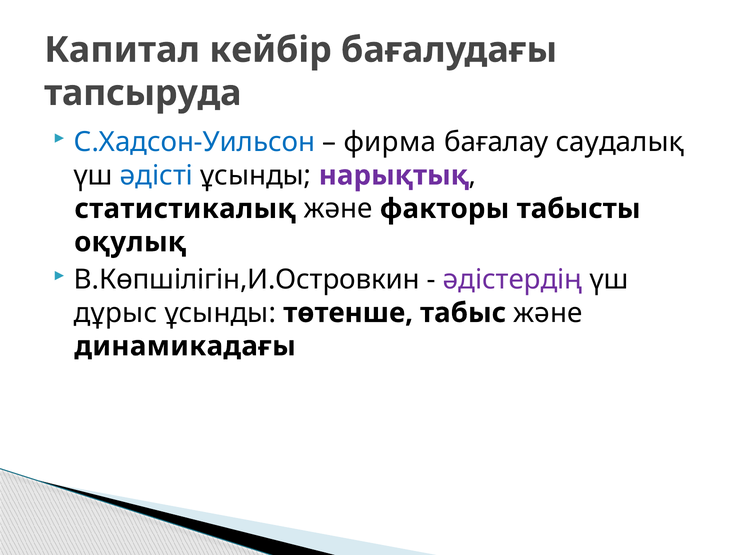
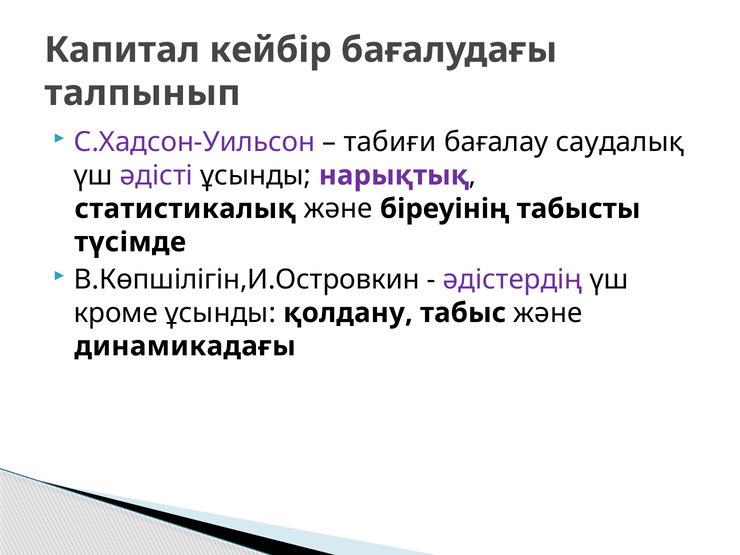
тапсыруда: тапсыруда -> талпынып
С.Хадсон-Уильсон colour: blue -> purple
фирма: фирма -> табиғи
әдісті colour: blue -> purple
факторы: факторы -> біреуінің
оқулық: оқулық -> түсімде
дұрыс: дұрыс -> кроме
төтенше: төтенше -> қолдану
